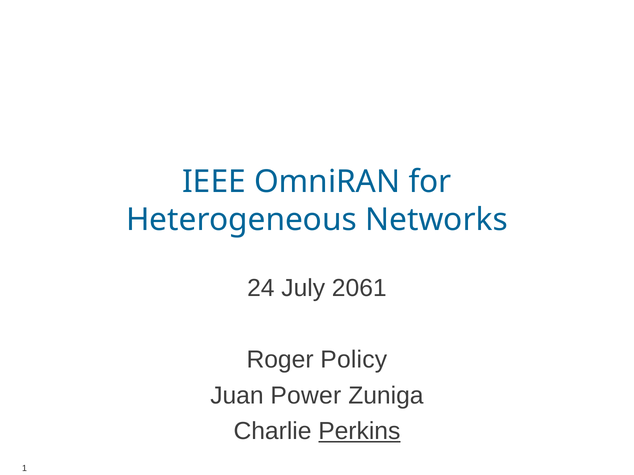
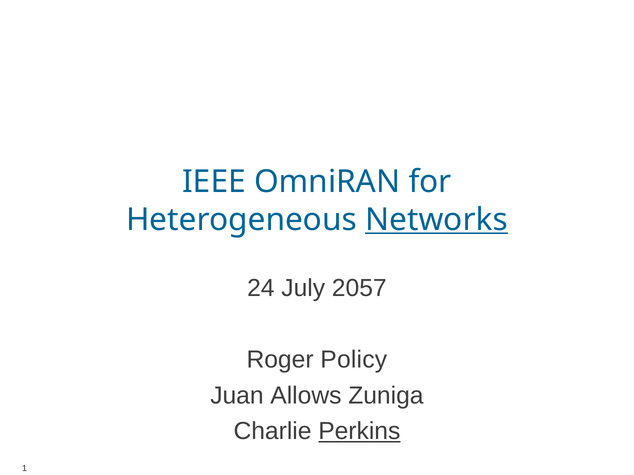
Networks underline: none -> present
2061: 2061 -> 2057
Power: Power -> Allows
